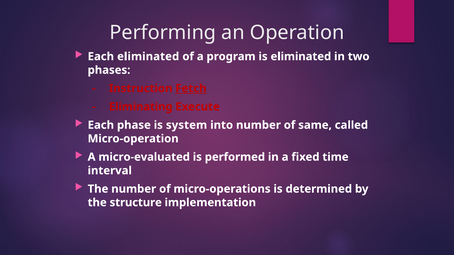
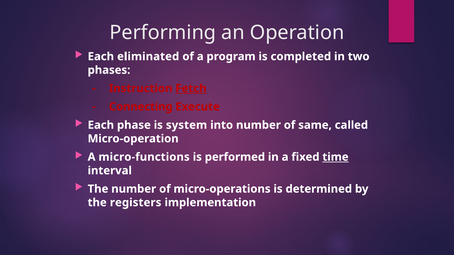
is eliminated: eliminated -> completed
Eliminating: Eliminating -> Connecting
micro-evaluated: micro-evaluated -> micro-functions
time underline: none -> present
structure: structure -> registers
